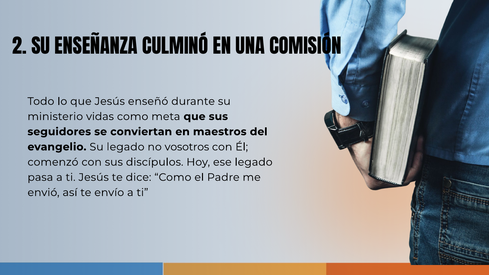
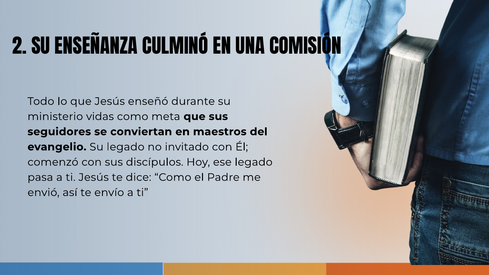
vosotros: vosotros -> invitado
